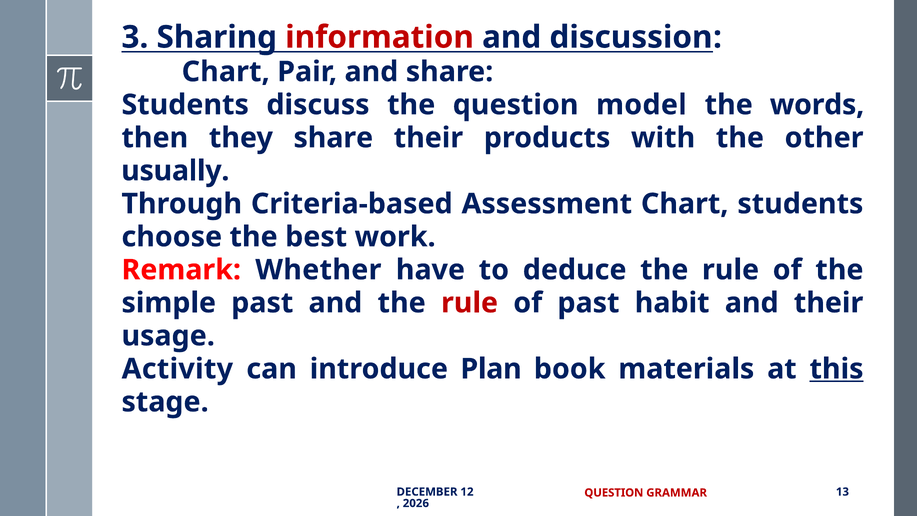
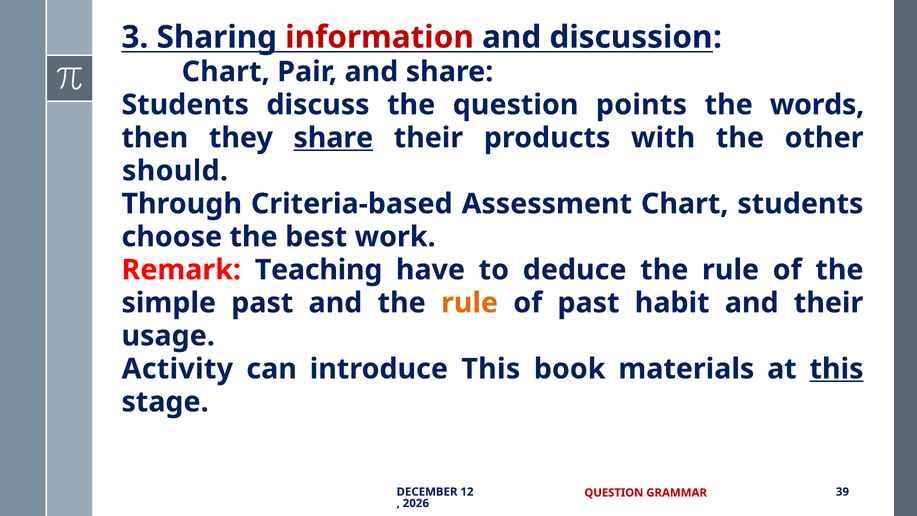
model: model -> points
share at (333, 138) underline: none -> present
usually: usually -> should
Whether: Whether -> Teaching
rule at (470, 303) colour: red -> orange
introduce Plan: Plan -> This
13: 13 -> 39
